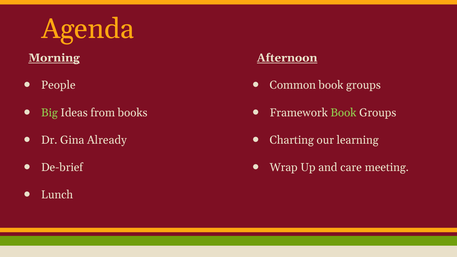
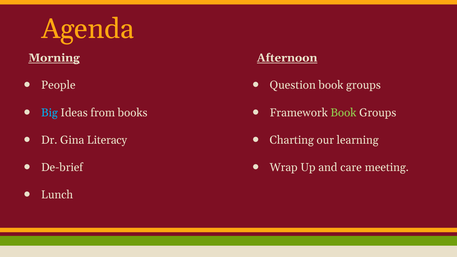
Common: Common -> Question
Big colour: light green -> light blue
Already: Already -> Literacy
